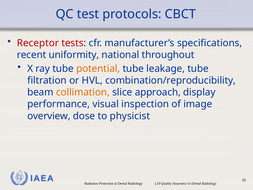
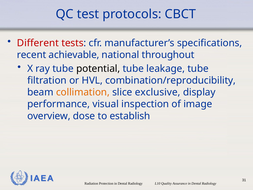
Receptor: Receptor -> Different
uniformity: uniformity -> achievable
potential colour: orange -> black
approach: approach -> exclusive
physicist: physicist -> establish
